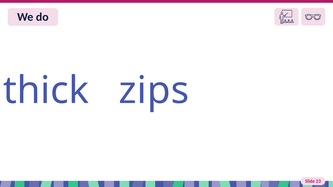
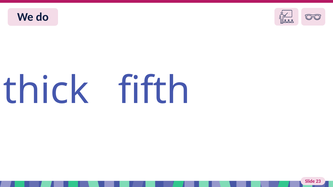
zips: zips -> fifth
